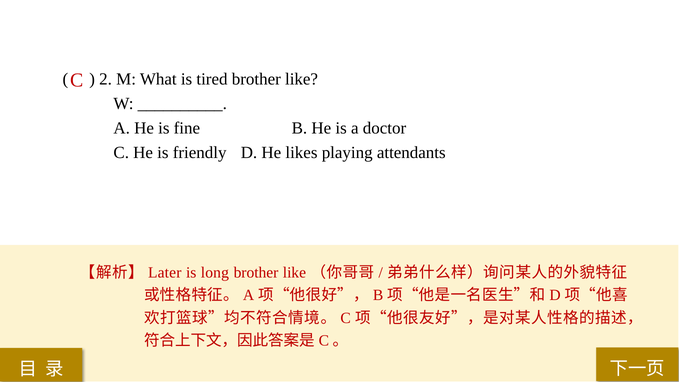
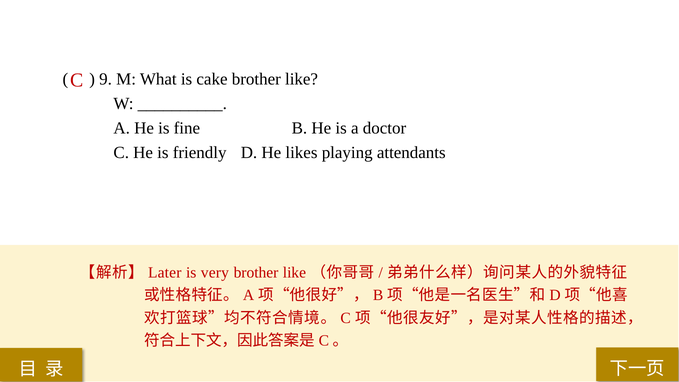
2: 2 -> 9
tired: tired -> cake
long: long -> very
